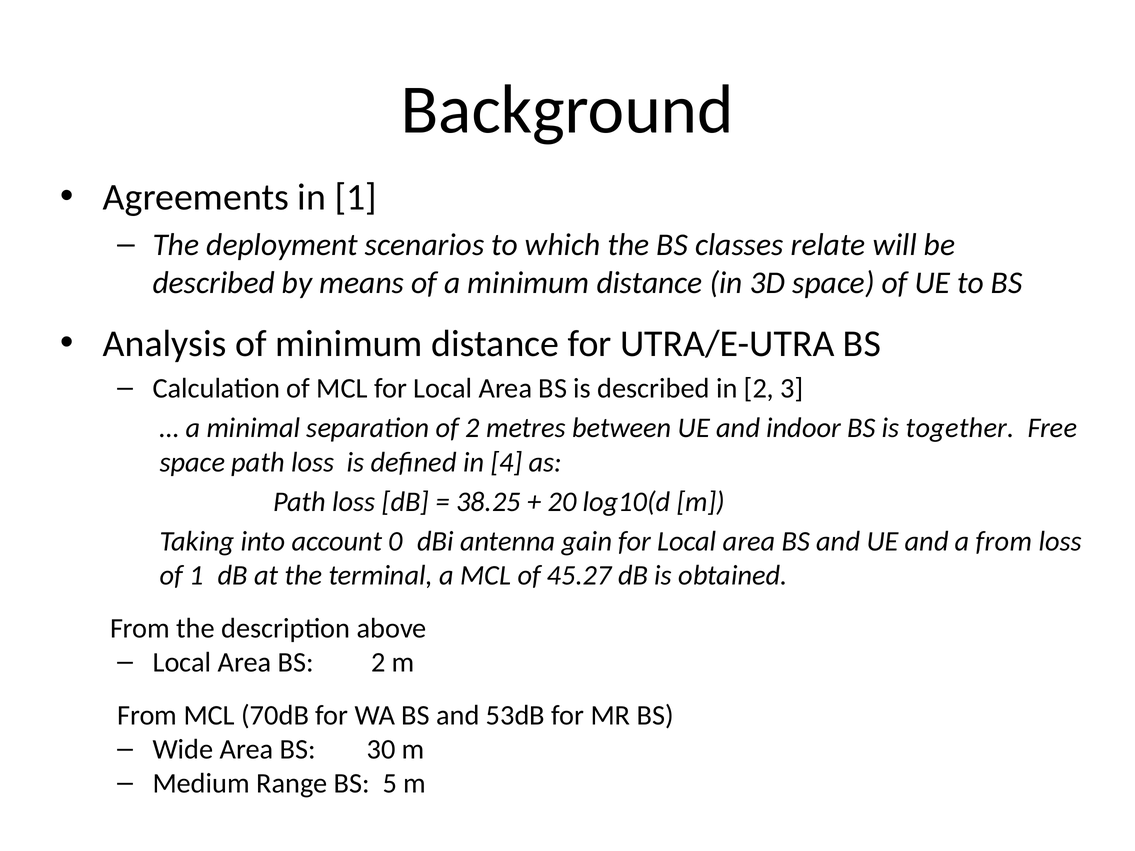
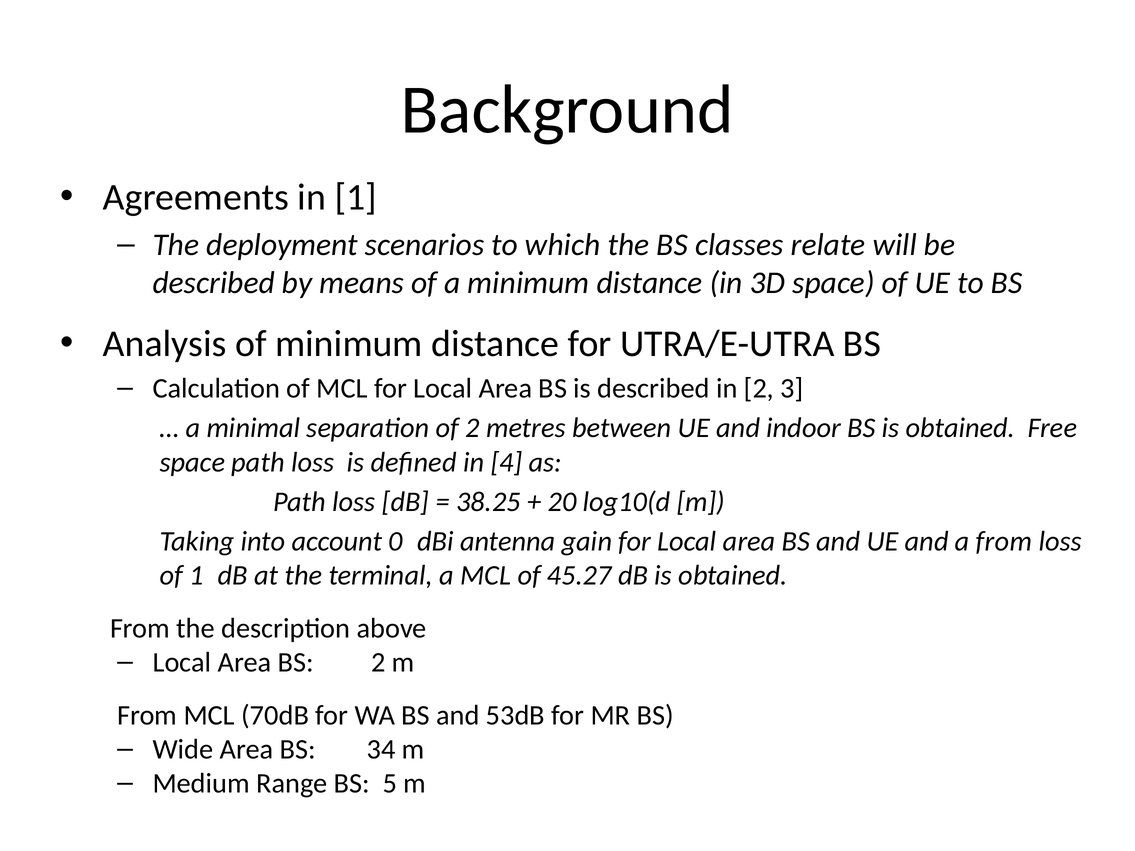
BS is together: together -> obtained
30: 30 -> 34
